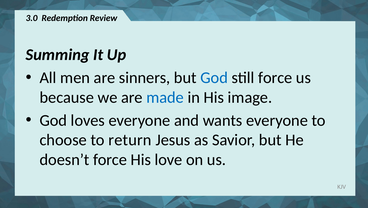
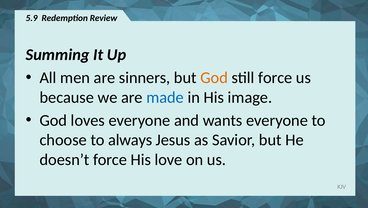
3.0: 3.0 -> 5.9
God at (214, 78) colour: blue -> orange
return: return -> always
